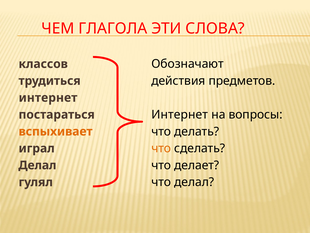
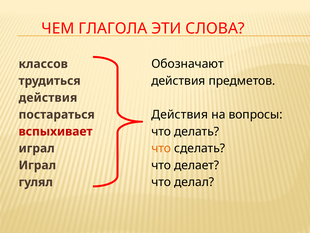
интернет at (48, 98): интернет -> действия
Интернет at (180, 114): Интернет -> Действия
вспыхивает colour: orange -> red
Делал at (37, 165): Делал -> Играл
